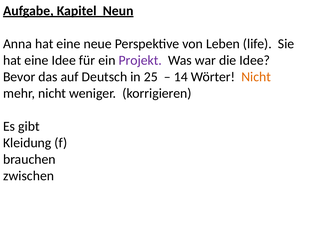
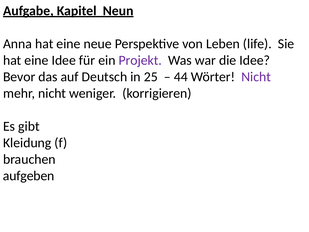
14: 14 -> 44
Nicht at (256, 77) colour: orange -> purple
zwischen: zwischen -> aufgeben
